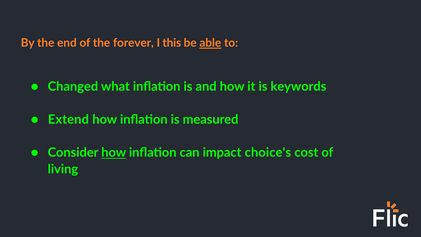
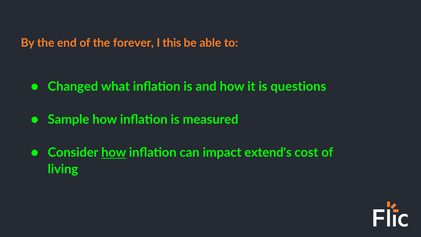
able underline: present -> none
keywords: keywords -> questions
Extend: Extend -> Sample
choice's: choice's -> extend's
